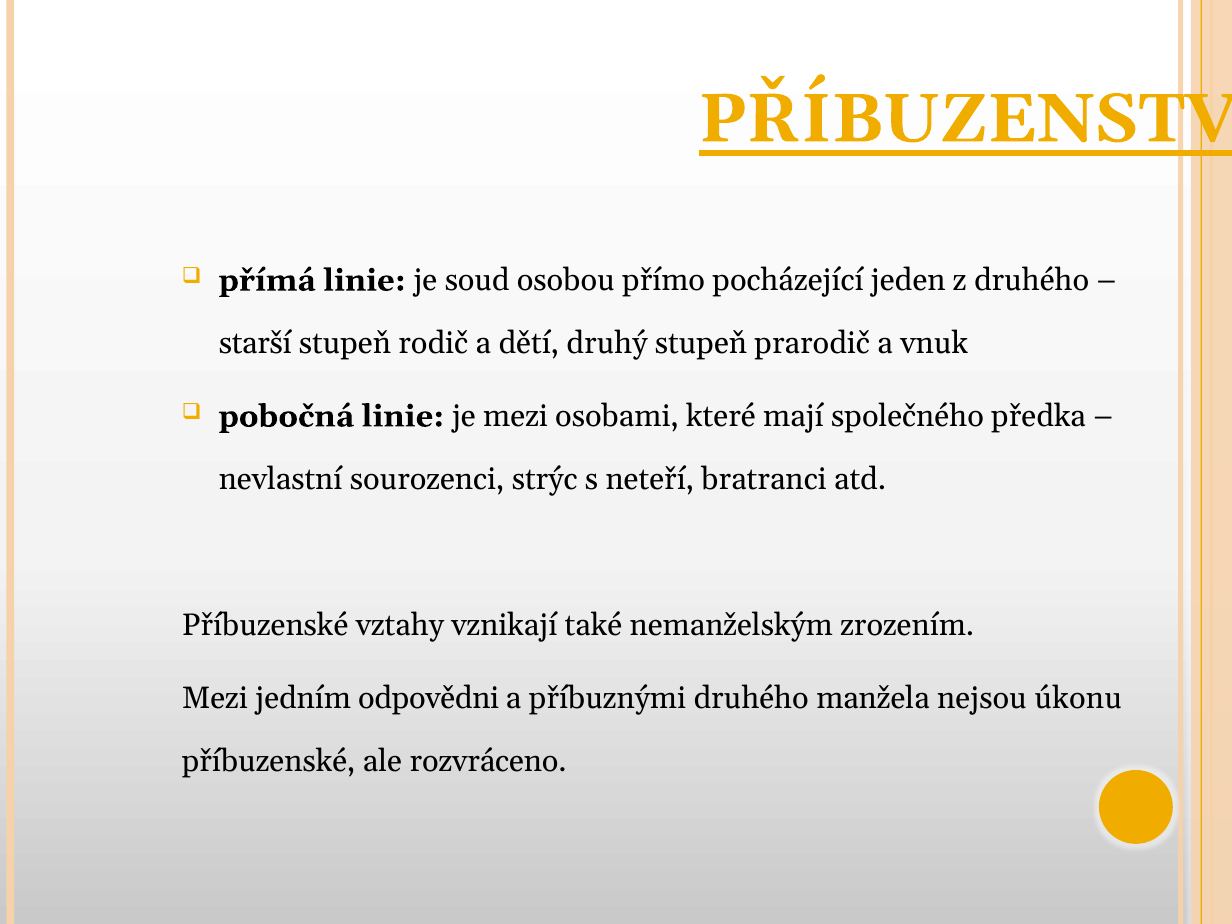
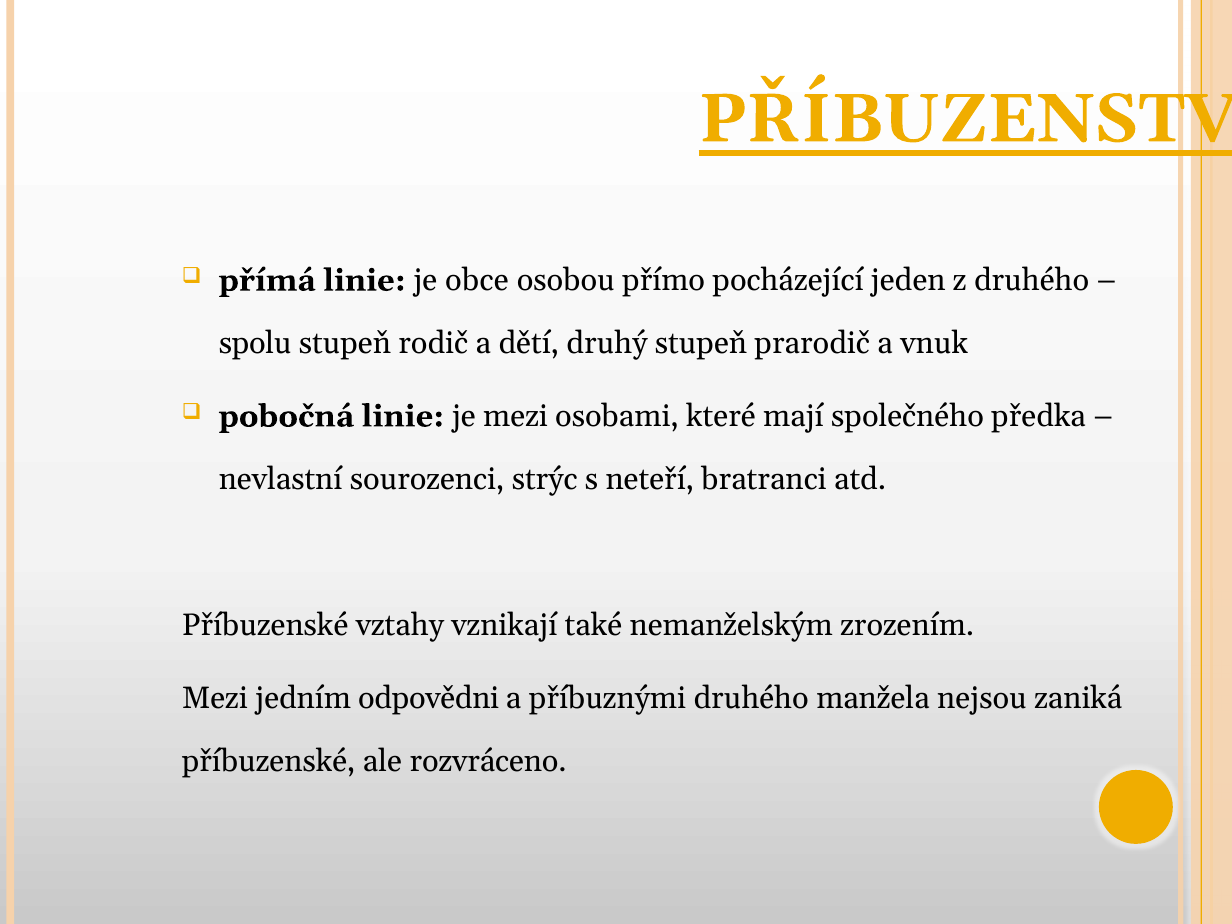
soud: soud -> obce
starší: starší -> spolu
úkonu: úkonu -> zaniká
